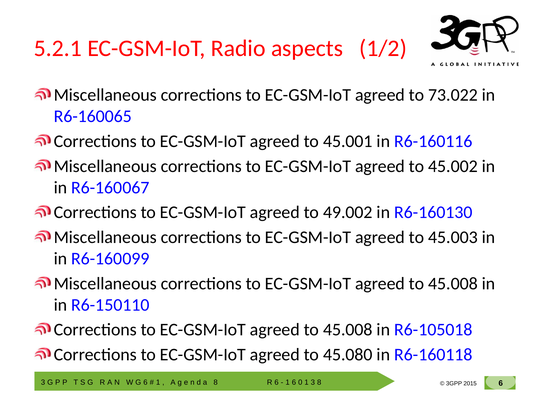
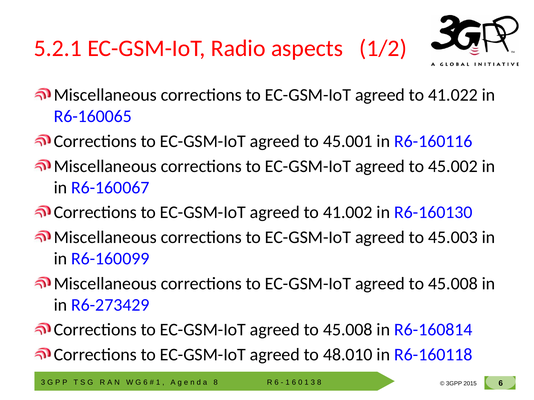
73.022: 73.022 -> 41.022
49.002: 49.002 -> 41.002
R6-150110: R6-150110 -> R6-273429
R6-105018: R6-105018 -> R6-160814
45.080: 45.080 -> 48.010
